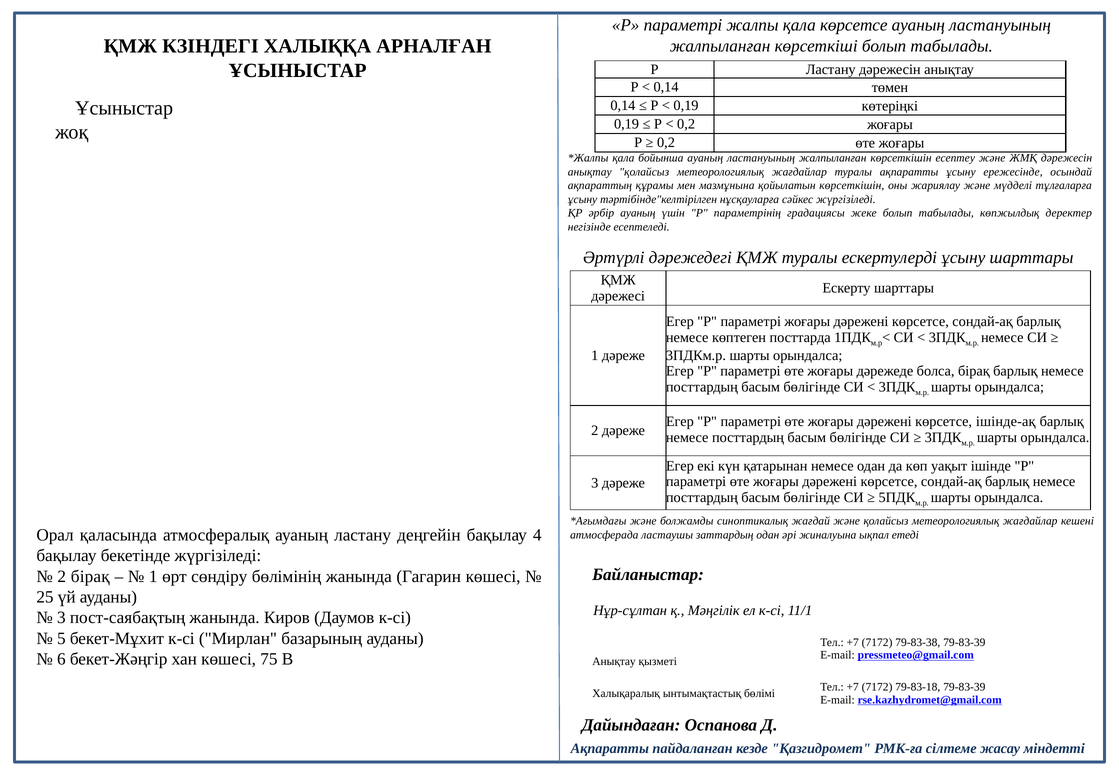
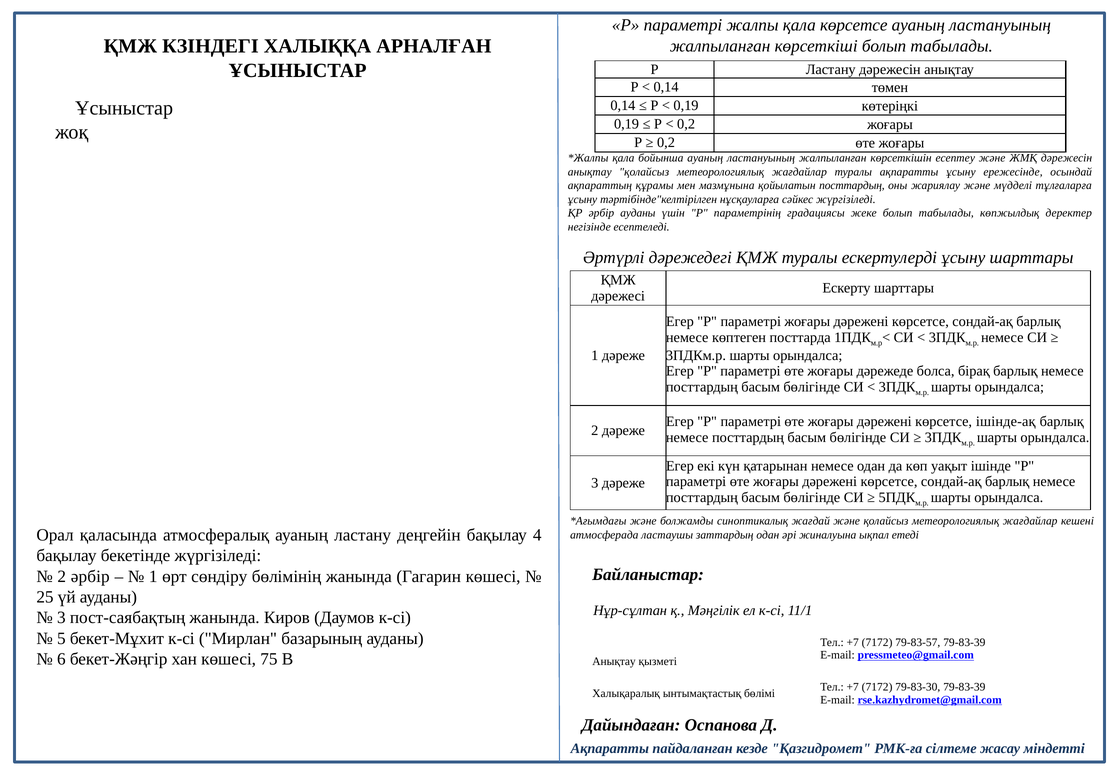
қойылатын көрсеткішін: көрсеткішін -> посттардың
әрбір ауаның: ауаның -> ауданы
2 бірақ: бірақ -> әрбір
79-83-38: 79-83-38 -> 79-83-57
79-83-18: 79-83-18 -> 79-83-30
